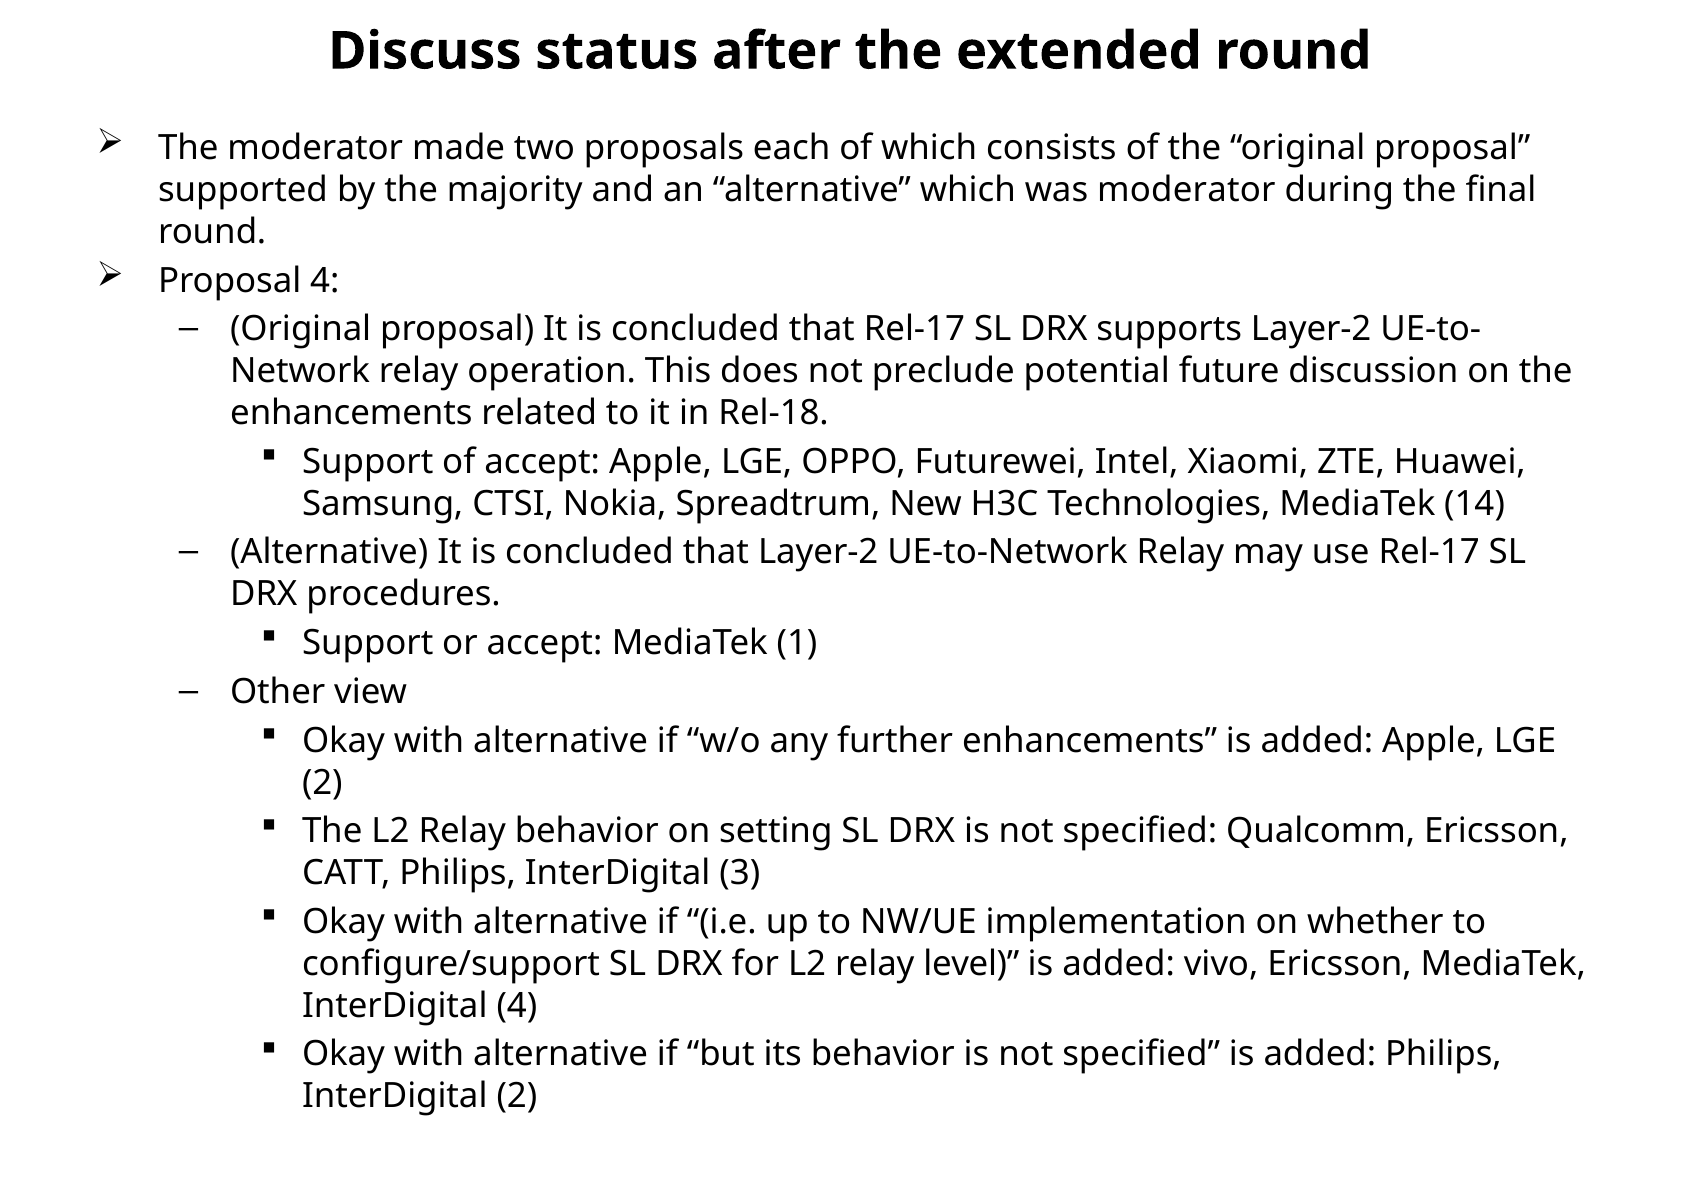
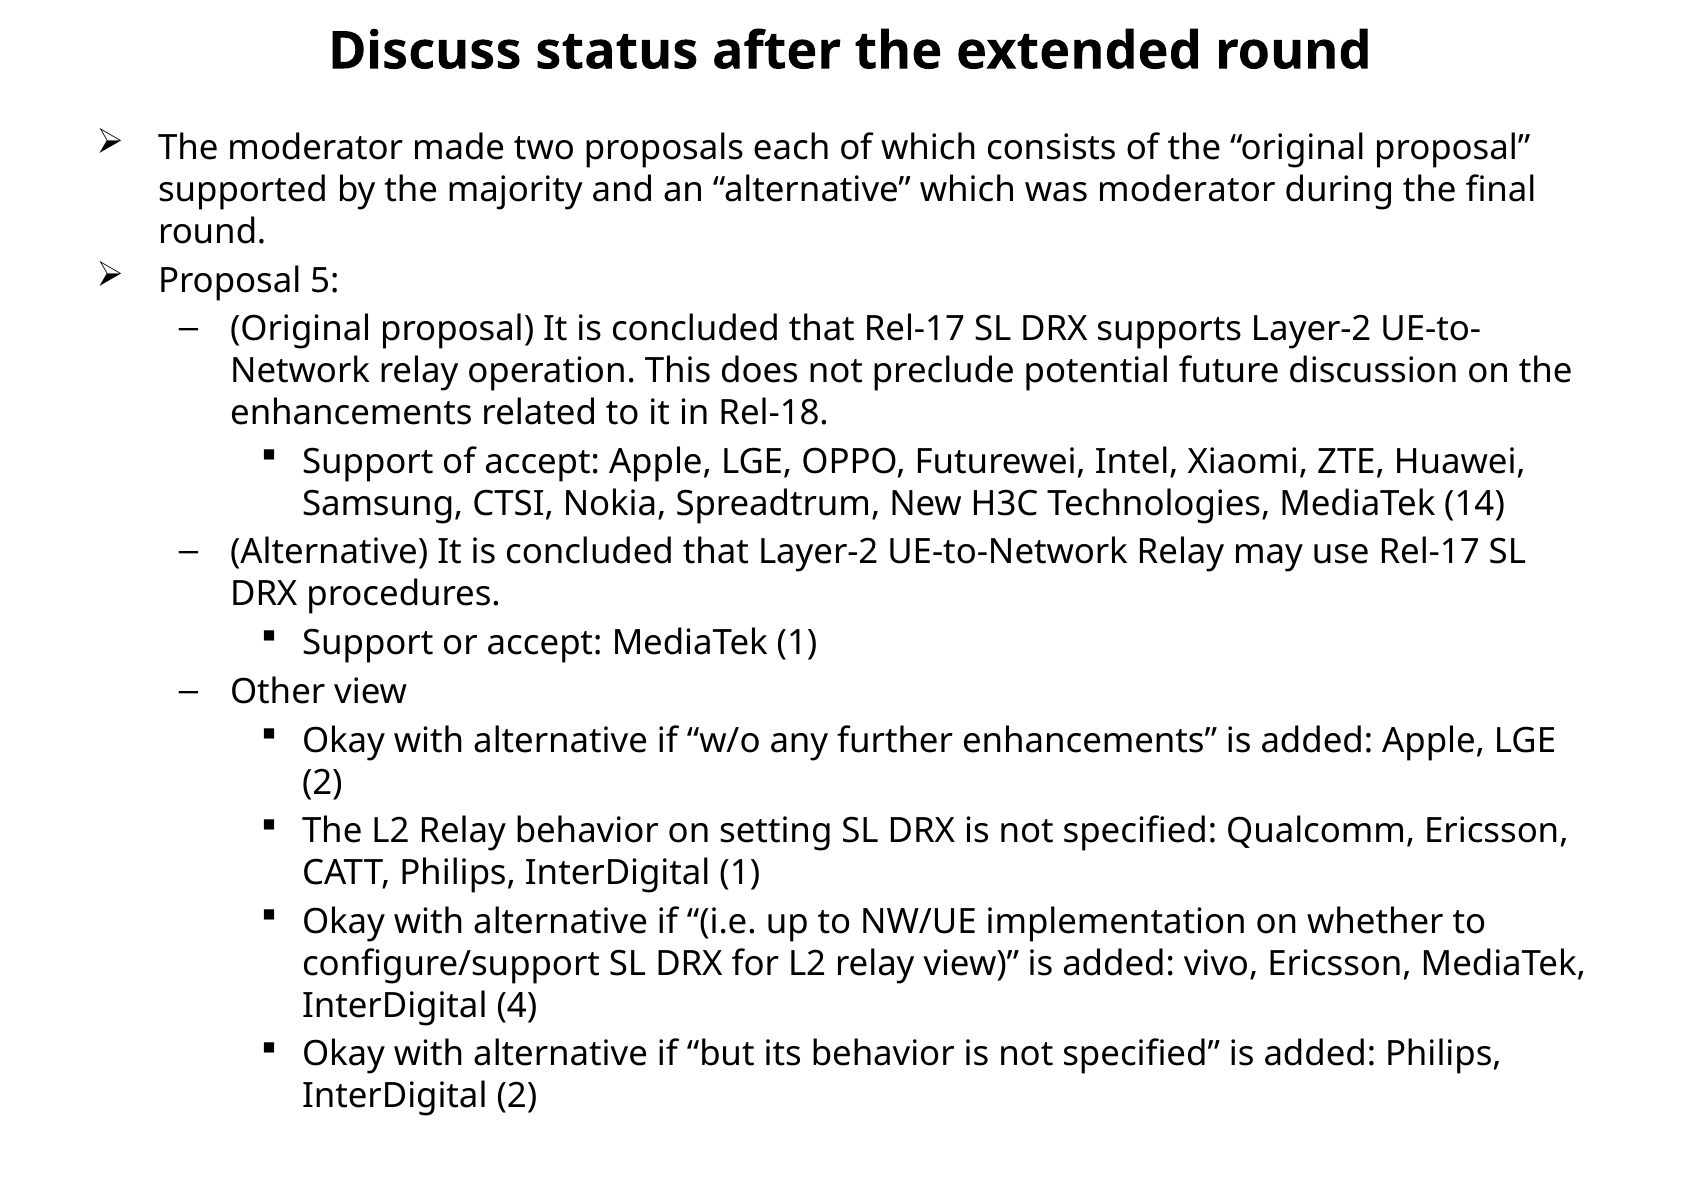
Proposal 4: 4 -> 5
InterDigital 3: 3 -> 1
relay level: level -> view
